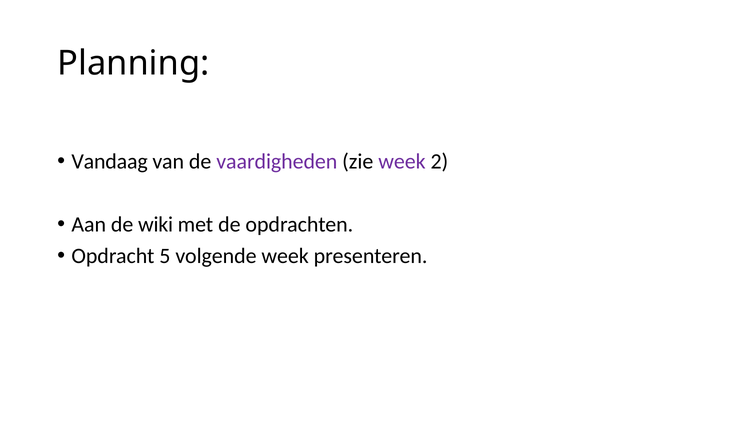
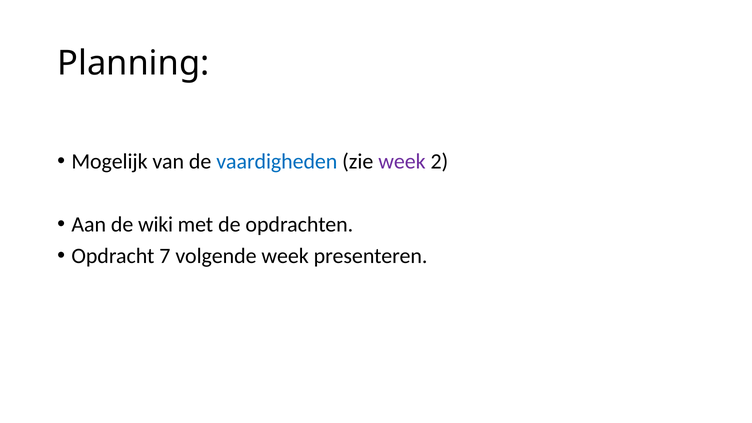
Vandaag: Vandaag -> Mogelijk
vaardigheden colour: purple -> blue
5: 5 -> 7
